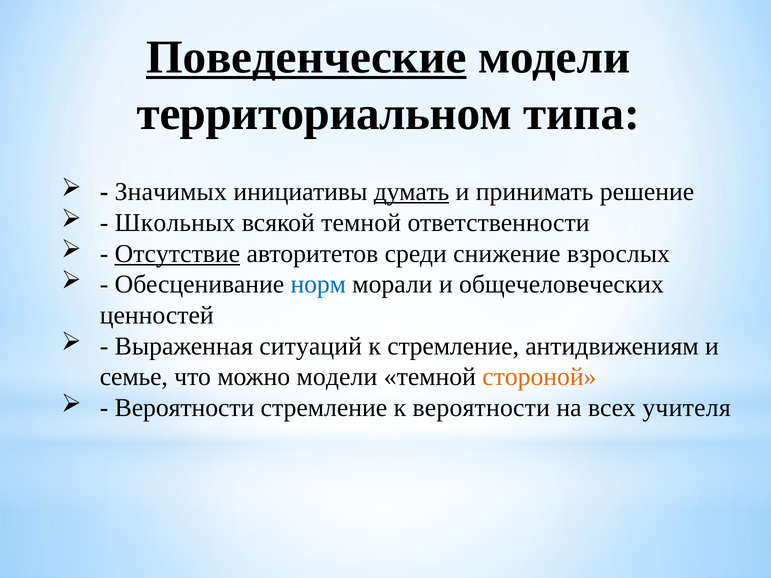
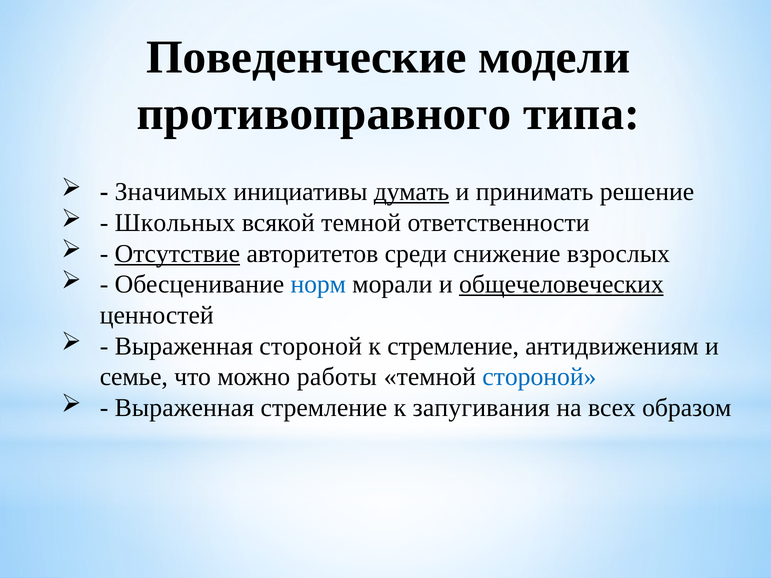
Поведенческие underline: present -> none
территориальном: территориальном -> противоправного
общечеловеческих underline: none -> present
Выраженная ситуаций: ситуаций -> стороной
можно модели: модели -> работы
стороной at (539, 377) colour: orange -> blue
Вероятности at (185, 408): Вероятности -> Выраженная
к вероятности: вероятности -> запугивания
учителя: учителя -> образом
